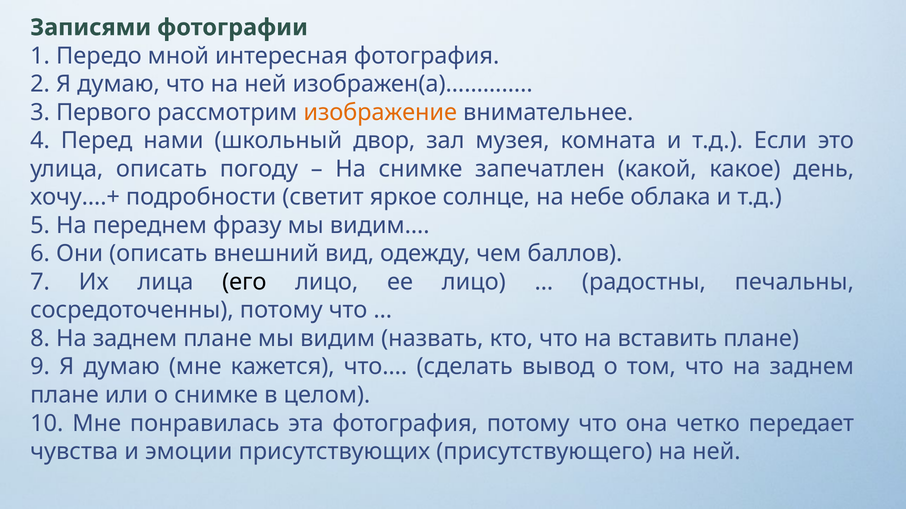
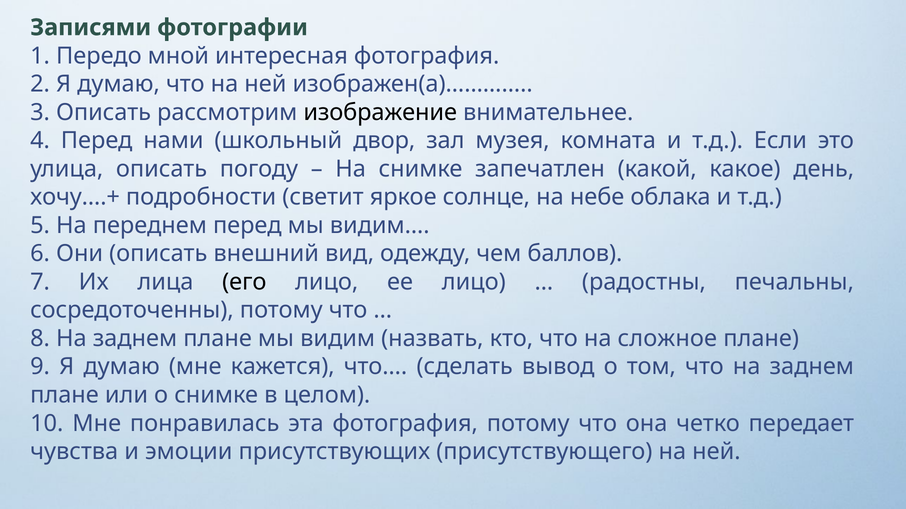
3 Первого: Первого -> Описать
изображение colour: orange -> black
переднем фразу: фразу -> перед
вставить: вставить -> сложное
